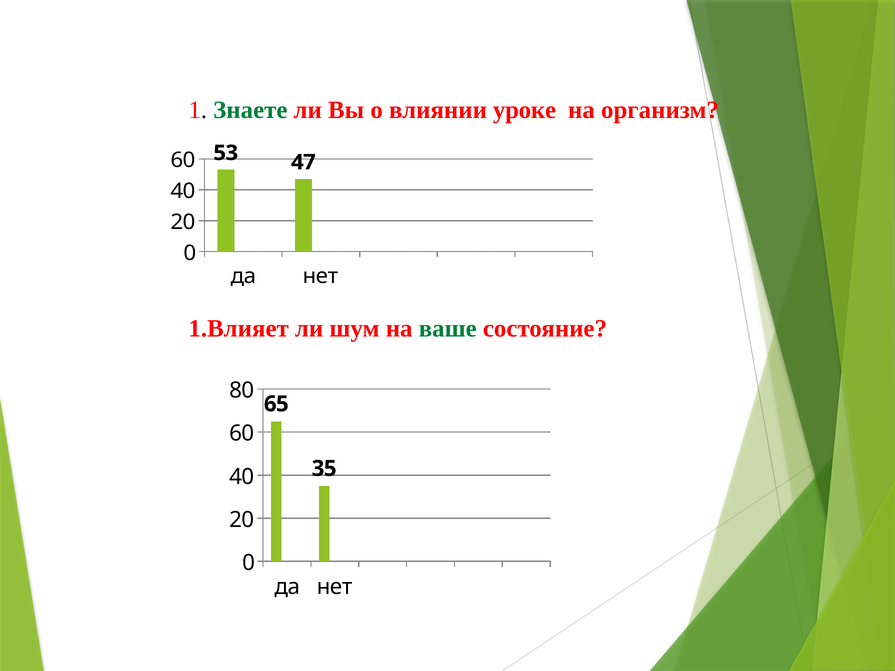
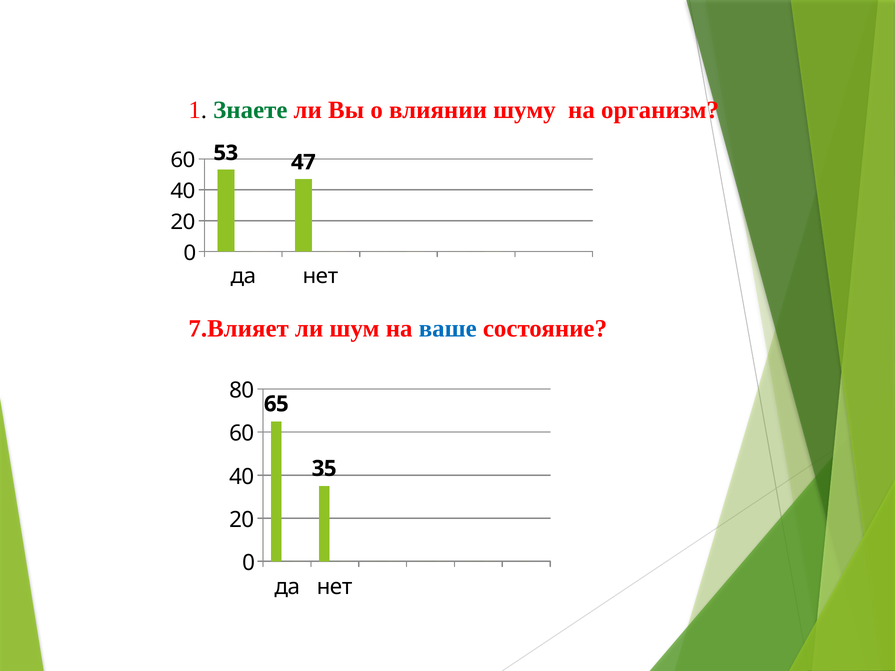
уроке: уроке -> шуму
1.Влияет: 1.Влияет -> 7.Влияет
ваше colour: green -> blue
